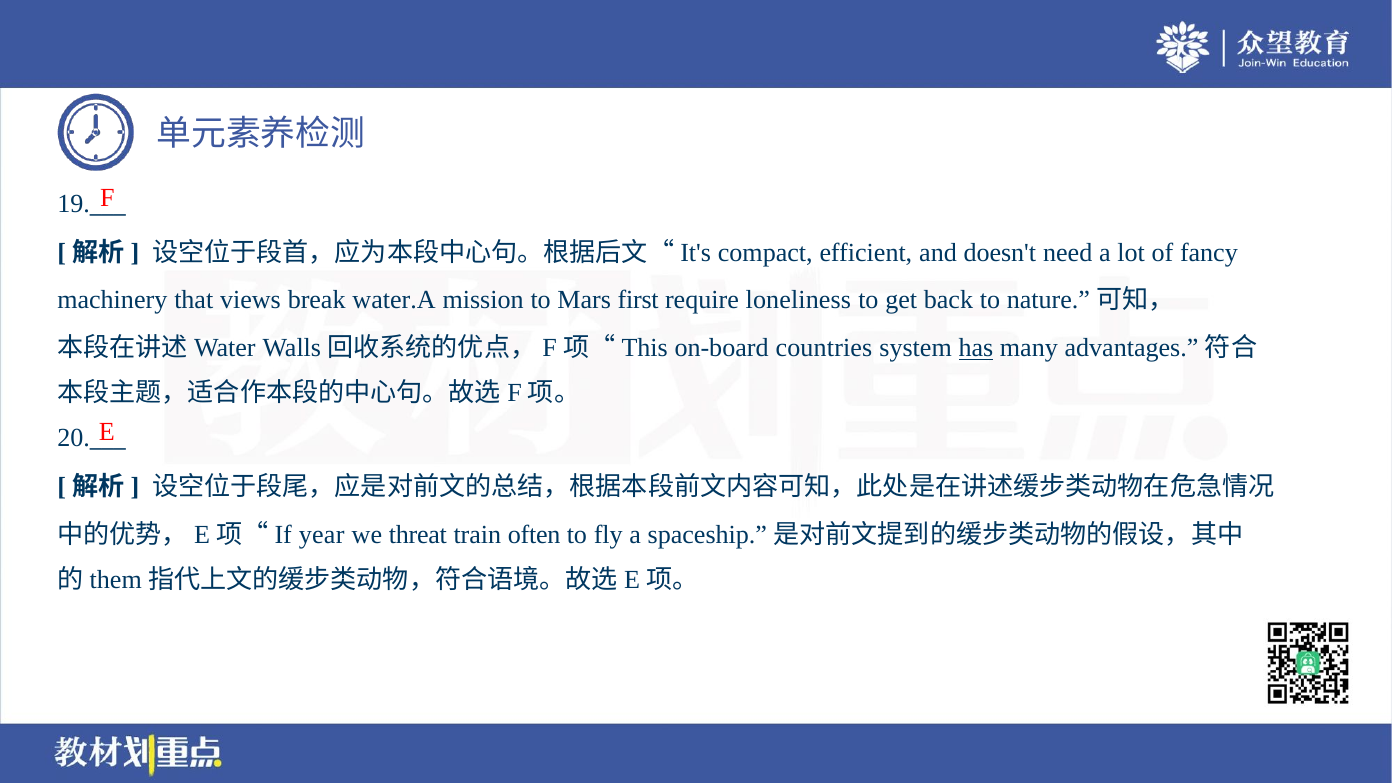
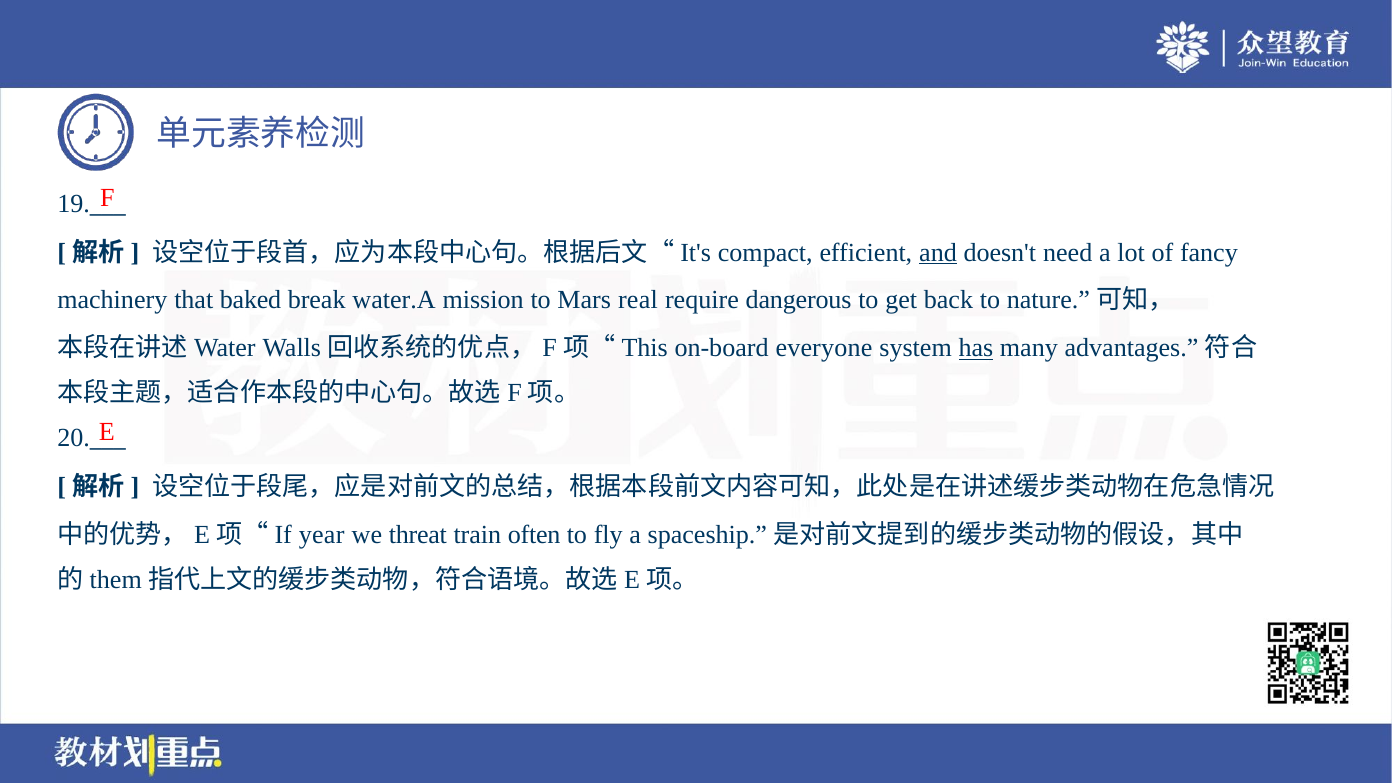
and underline: none -> present
views: views -> baked
first: first -> real
loneliness: loneliness -> dangerous
countries: countries -> everyone
